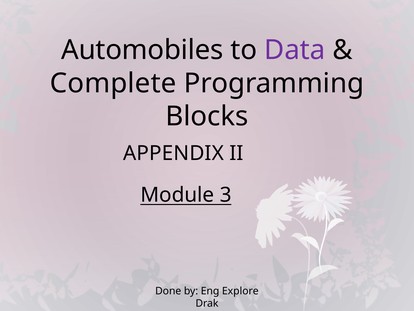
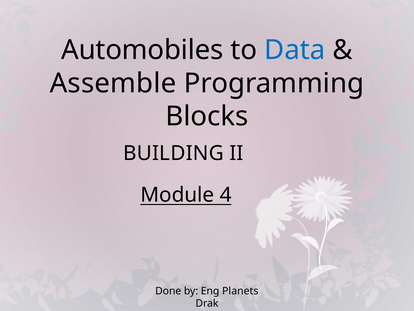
Data colour: purple -> blue
Complete: Complete -> Assemble
APPENDIX: APPENDIX -> BUILDING
3: 3 -> 4
Explore: Explore -> Planets
